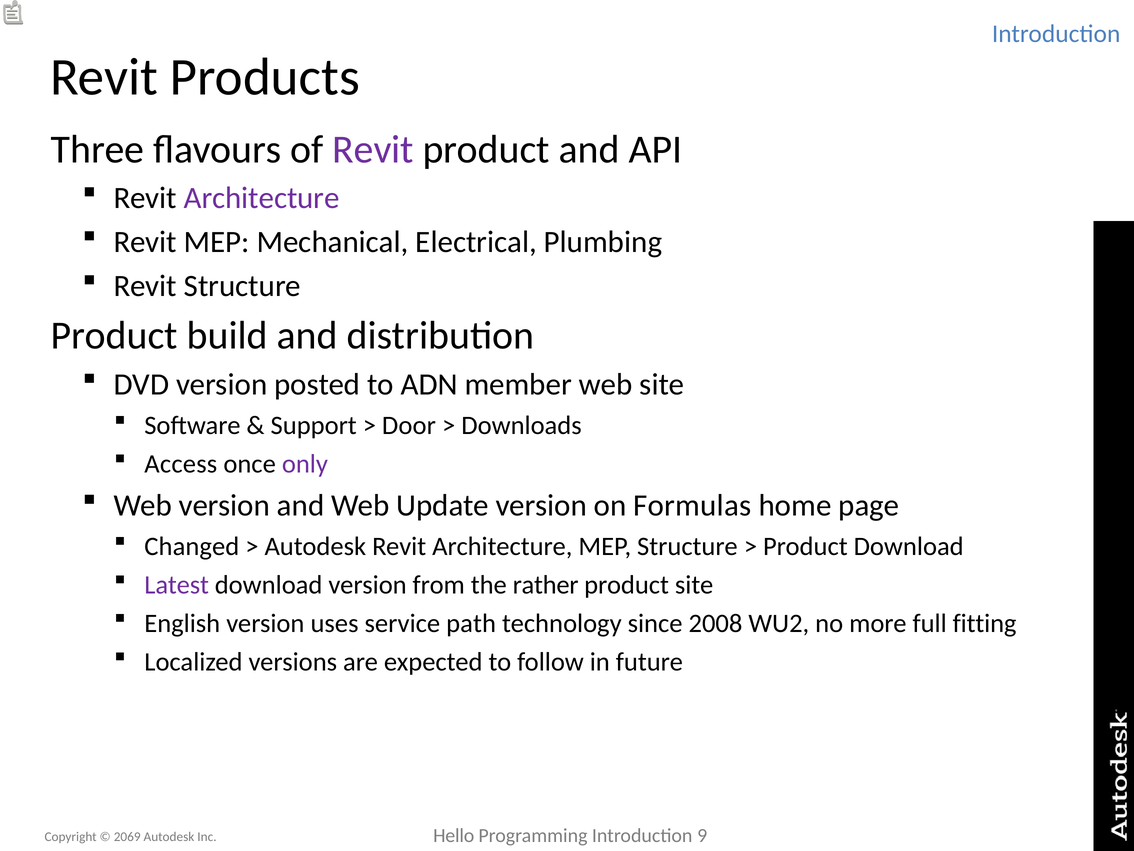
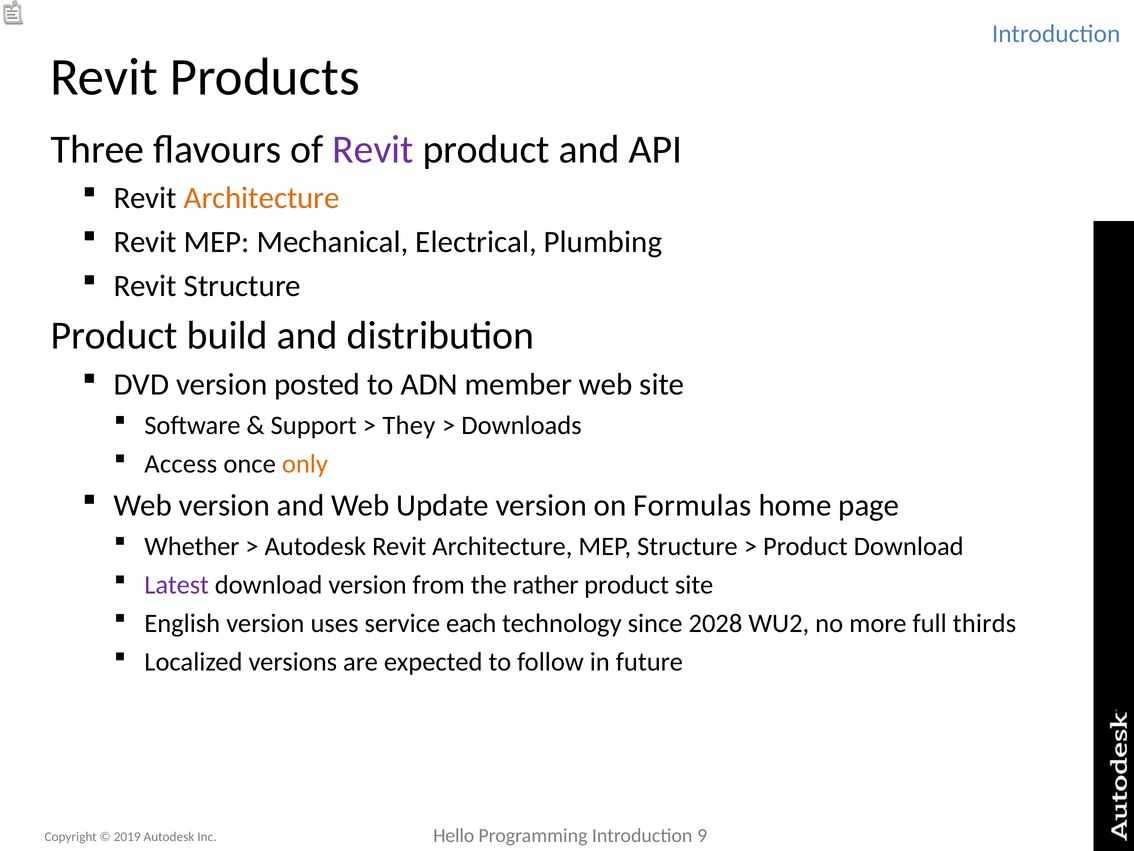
Architecture at (262, 198) colour: purple -> orange
Door: Door -> They
only colour: purple -> orange
Changed: Changed -> Whether
path: path -> each
2008: 2008 -> 2028
fitting: fitting -> thirds
2069: 2069 -> 2019
